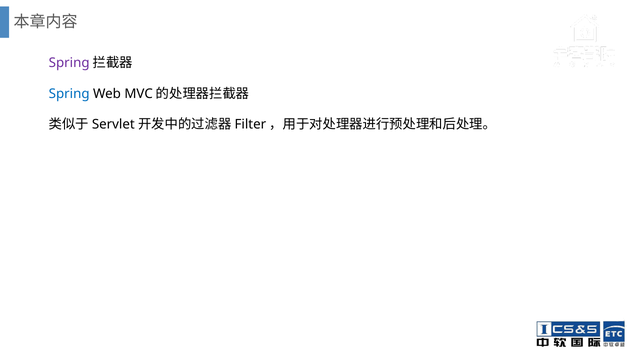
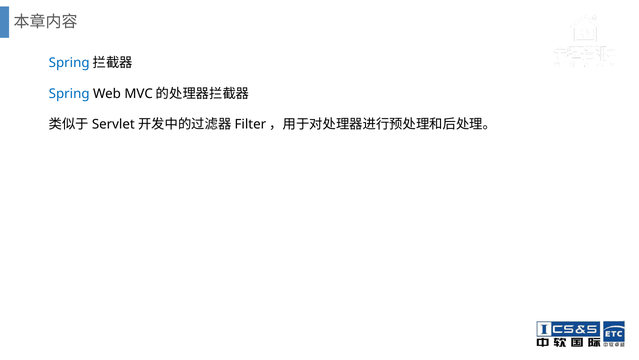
Spring at (69, 63) colour: purple -> blue
